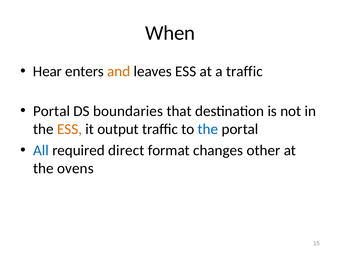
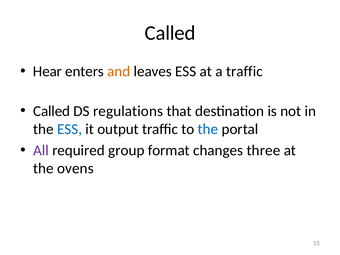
When at (170, 33): When -> Called
Portal at (52, 111): Portal -> Called
boundaries: boundaries -> regulations
ESS at (70, 129) colour: orange -> blue
All colour: blue -> purple
direct: direct -> group
other: other -> three
